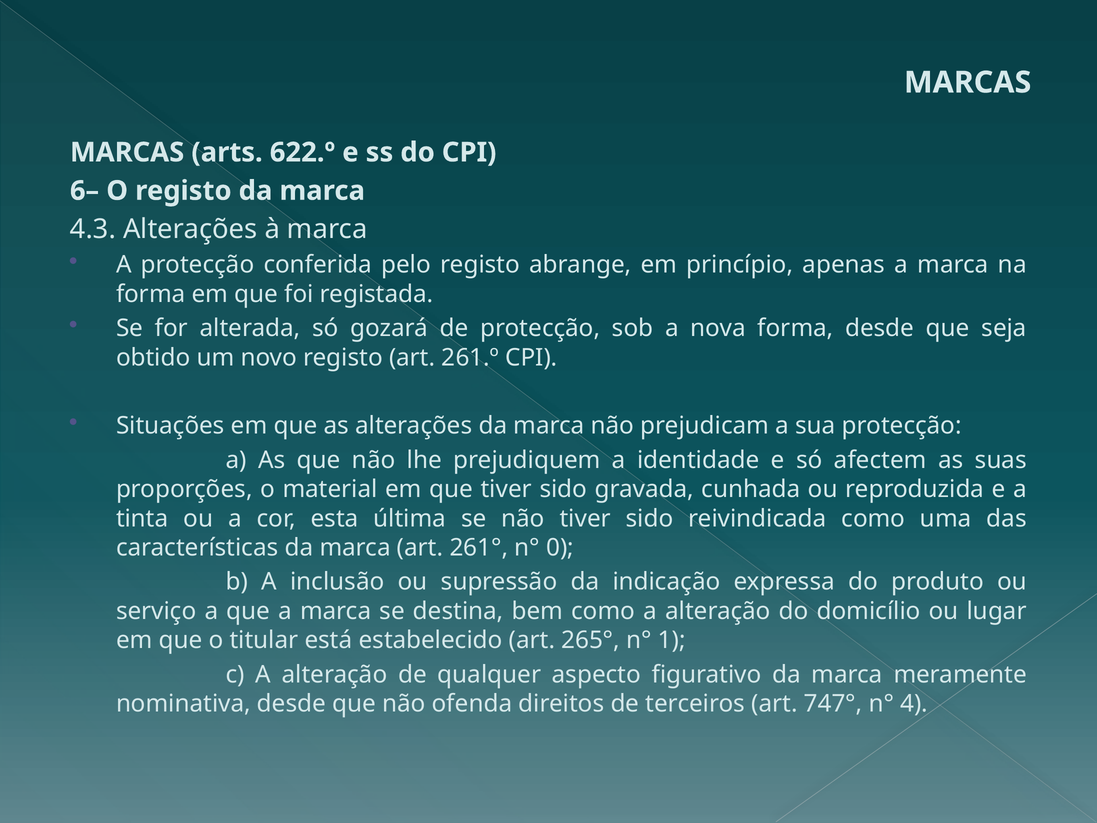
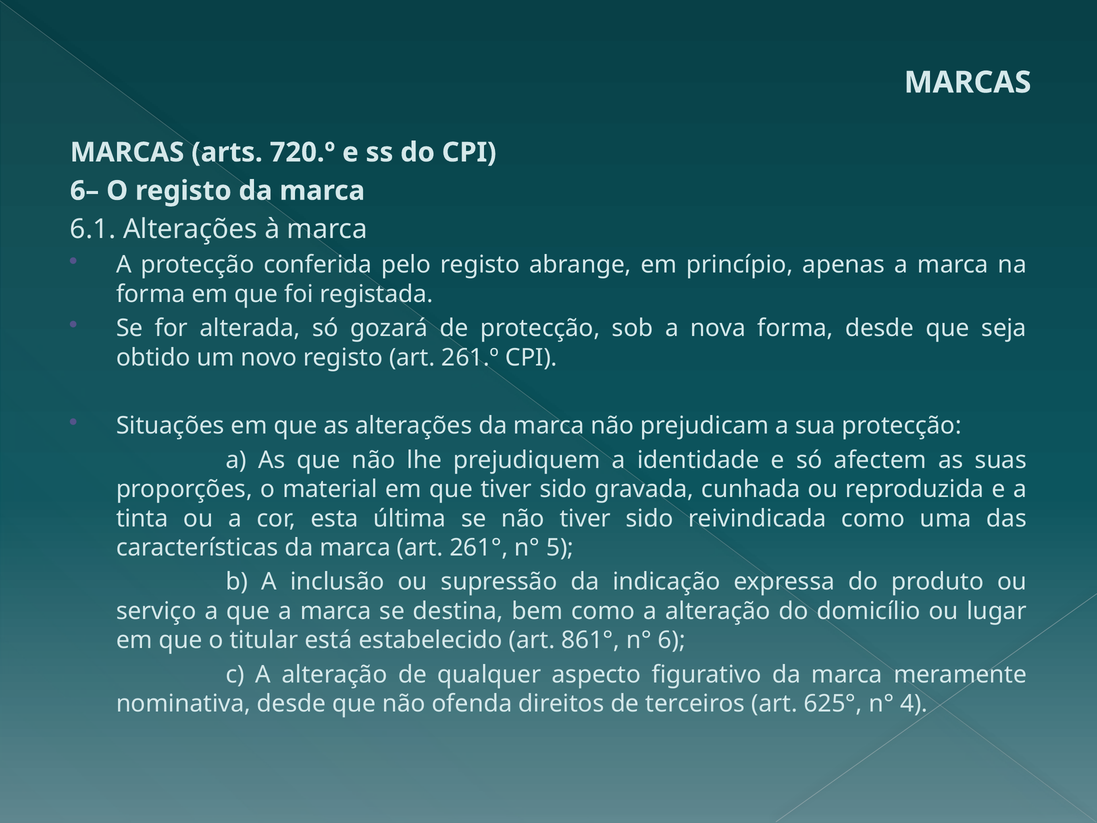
622.º: 622.º -> 720.º
4.3: 4.3 -> 6.1
0: 0 -> 5
265°: 265° -> 861°
1: 1 -> 6
747°: 747° -> 625°
